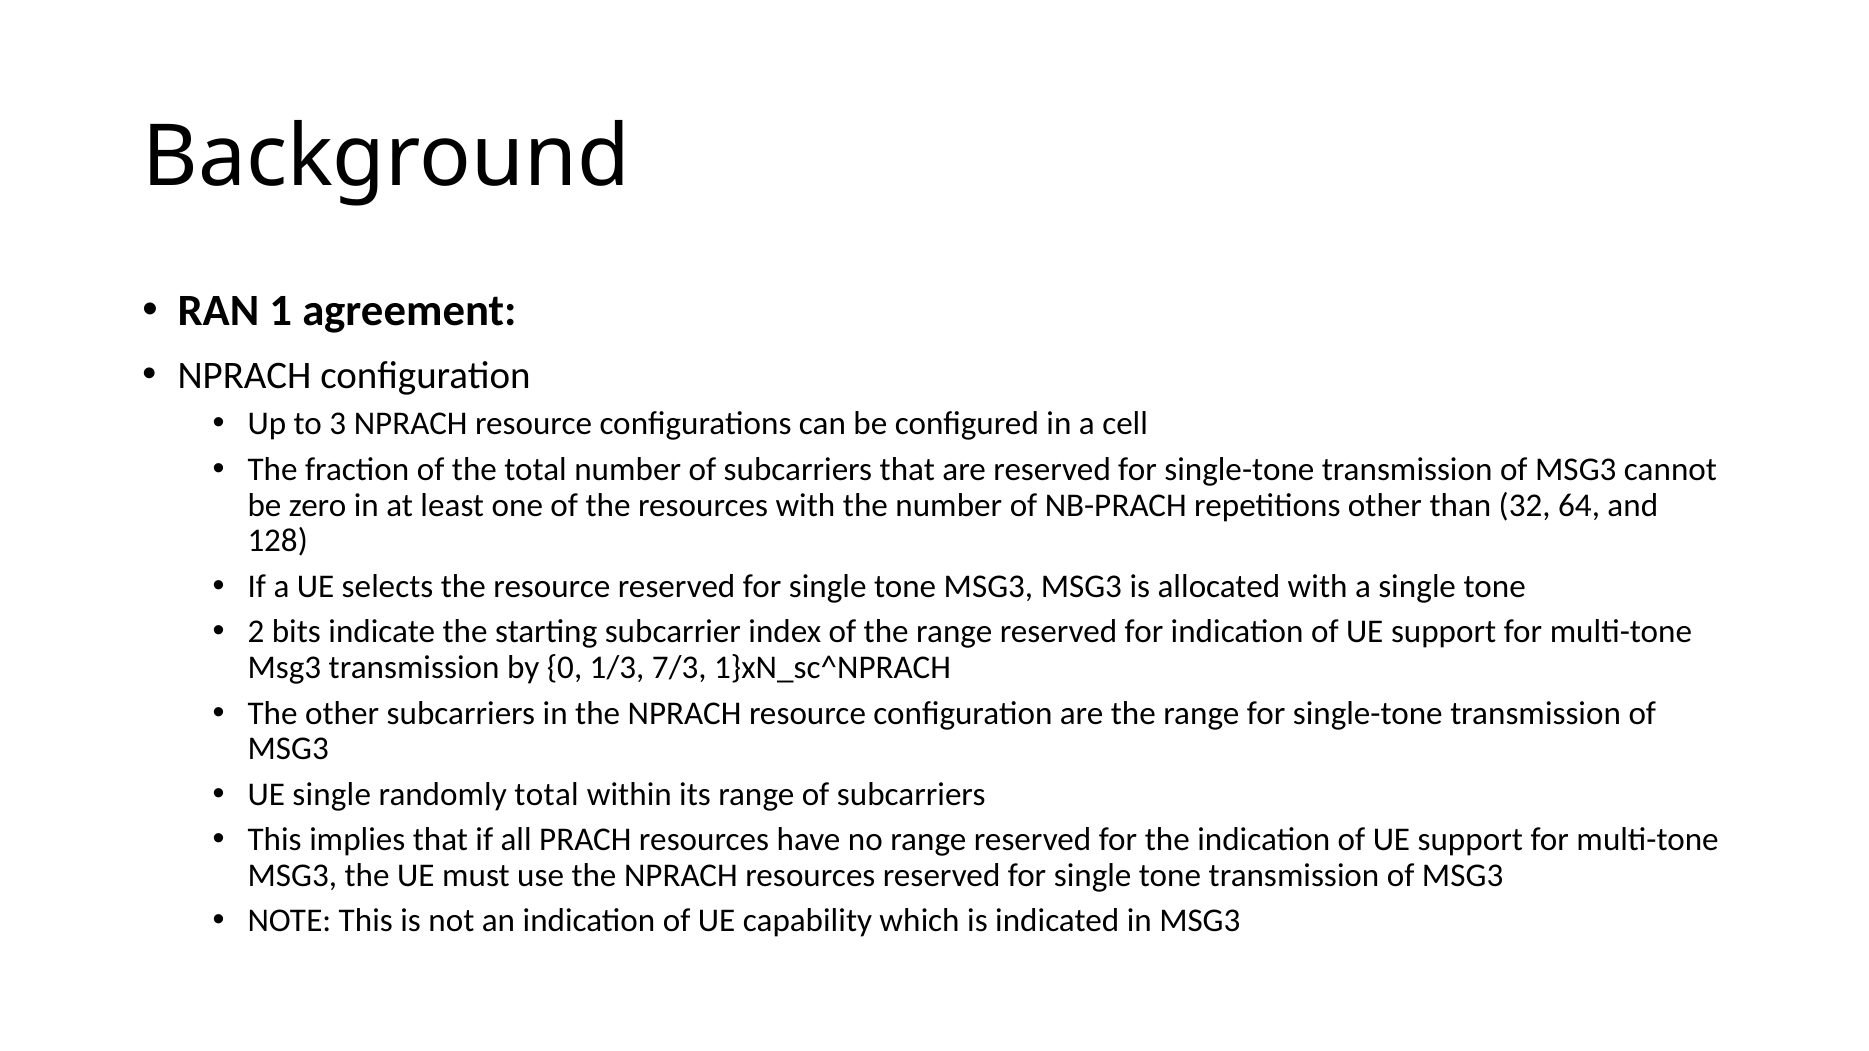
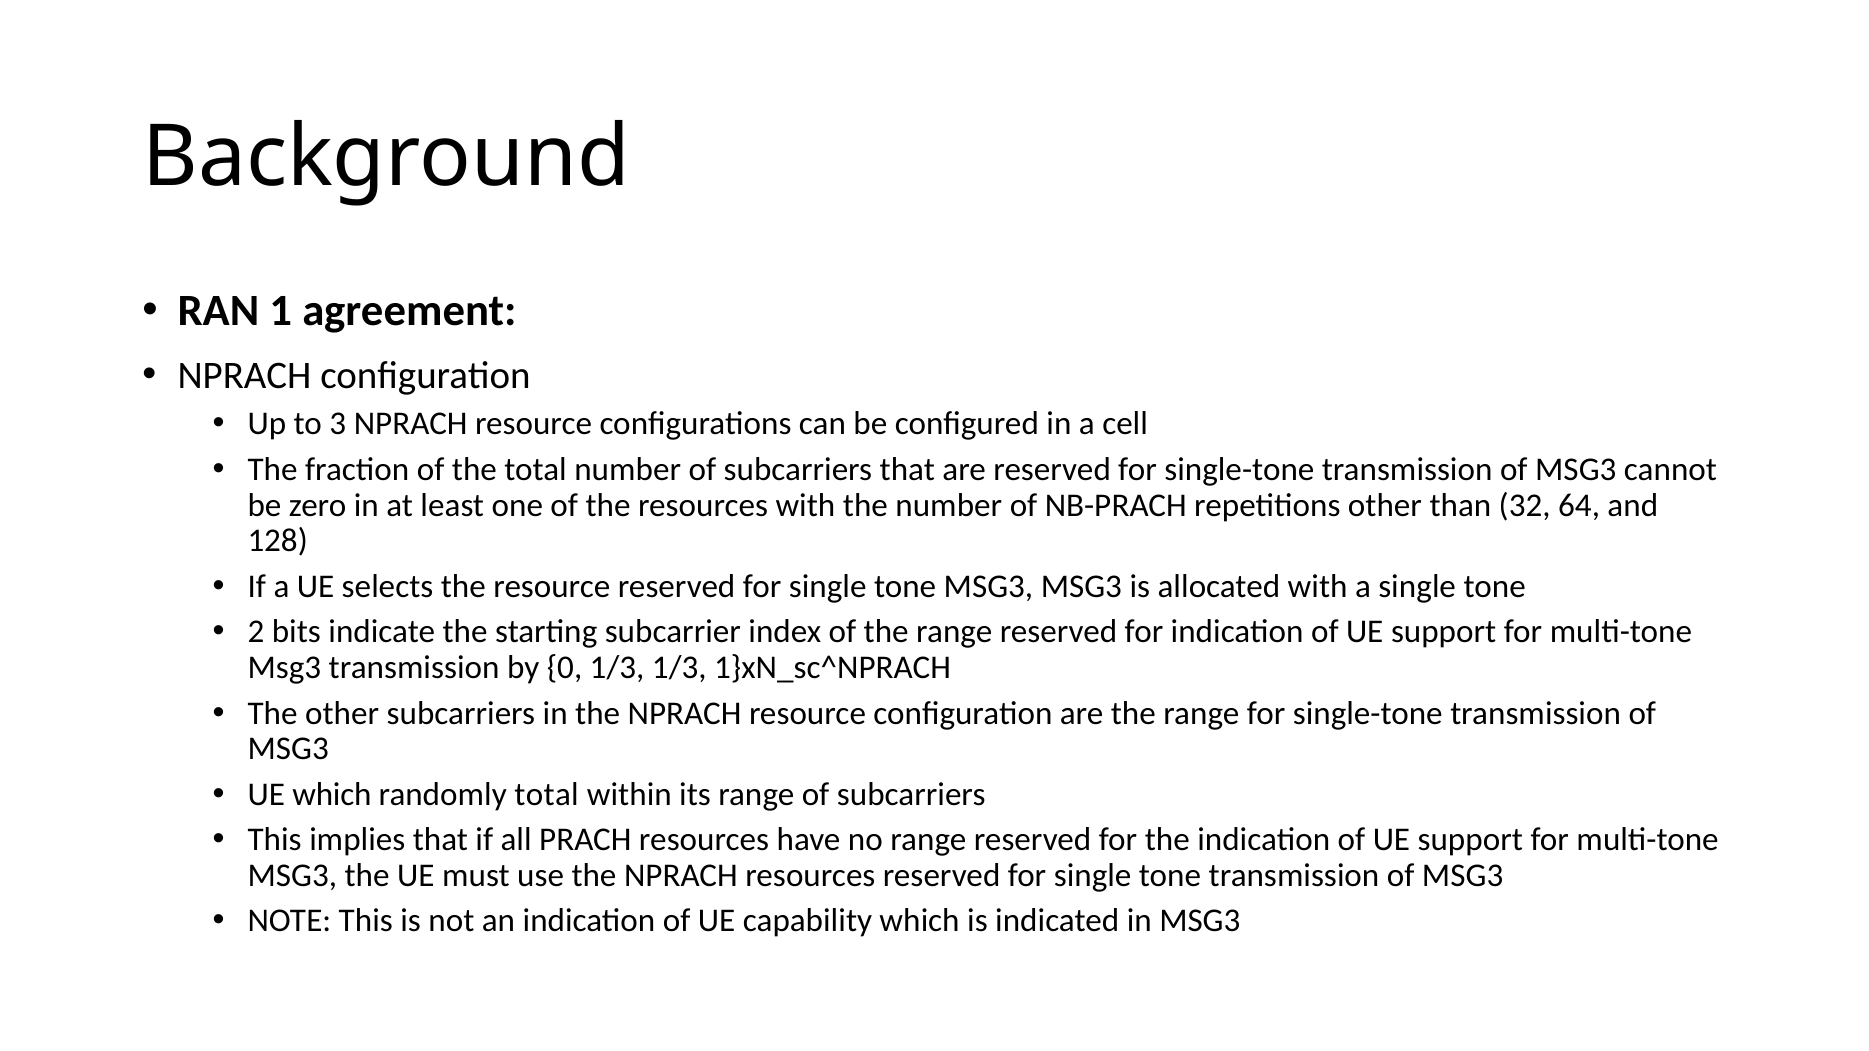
1/3 7/3: 7/3 -> 1/3
UE single: single -> which
